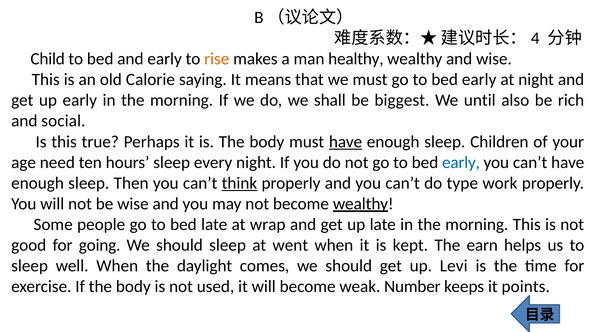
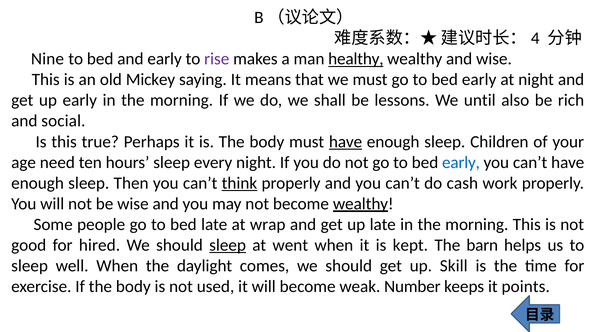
Child: Child -> Nine
rise colour: orange -> purple
healthy underline: none -> present
Calorie: Calorie -> Mickey
biggest: biggest -> lessons
type: type -> cash
going: going -> hired
sleep at (228, 244) underline: none -> present
earn: earn -> barn
Levi: Levi -> Skill
